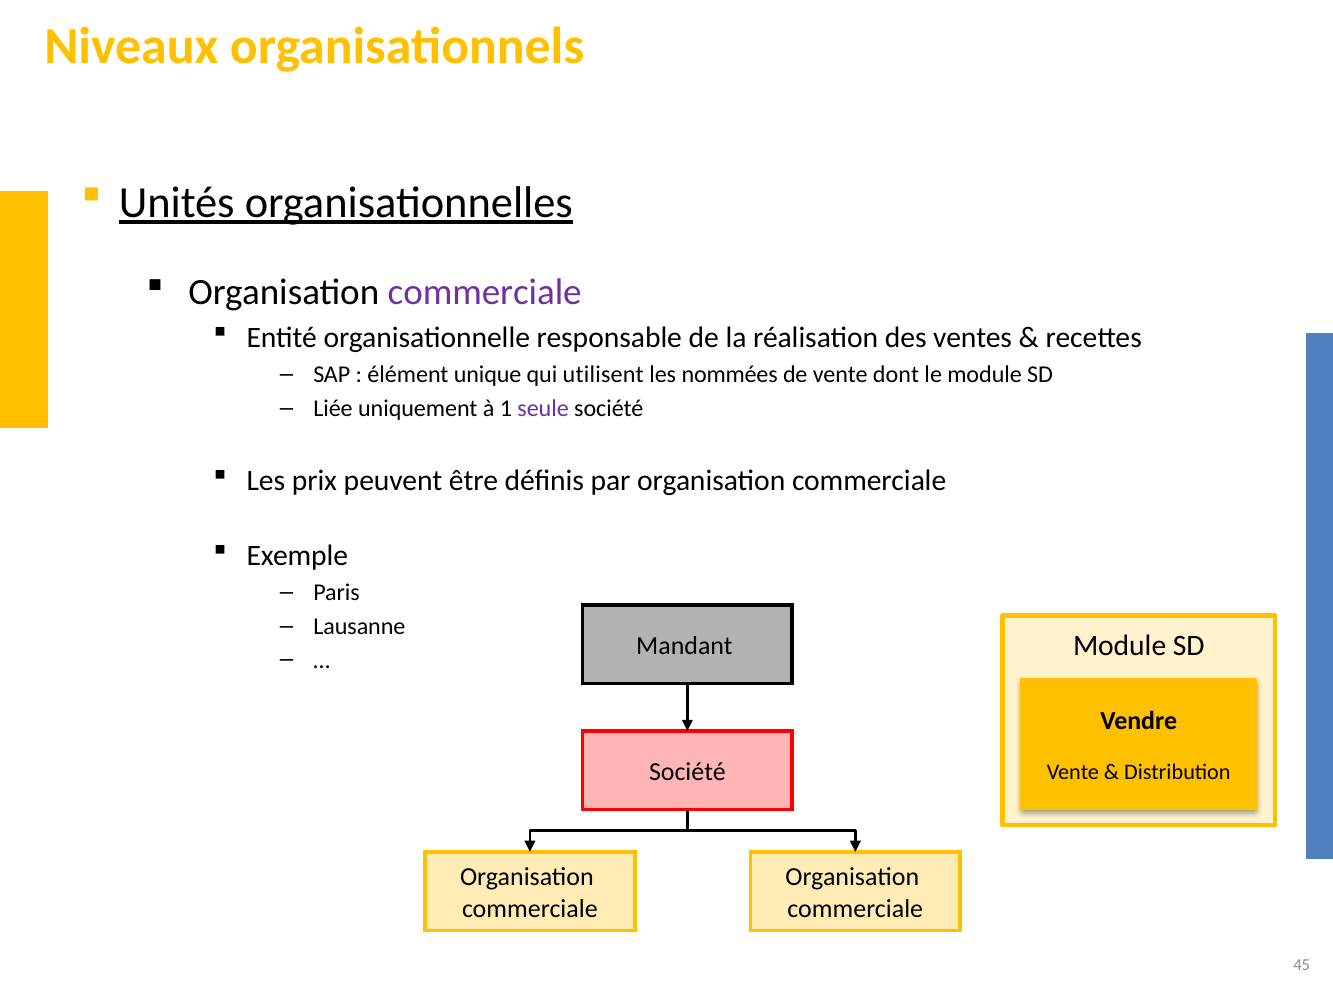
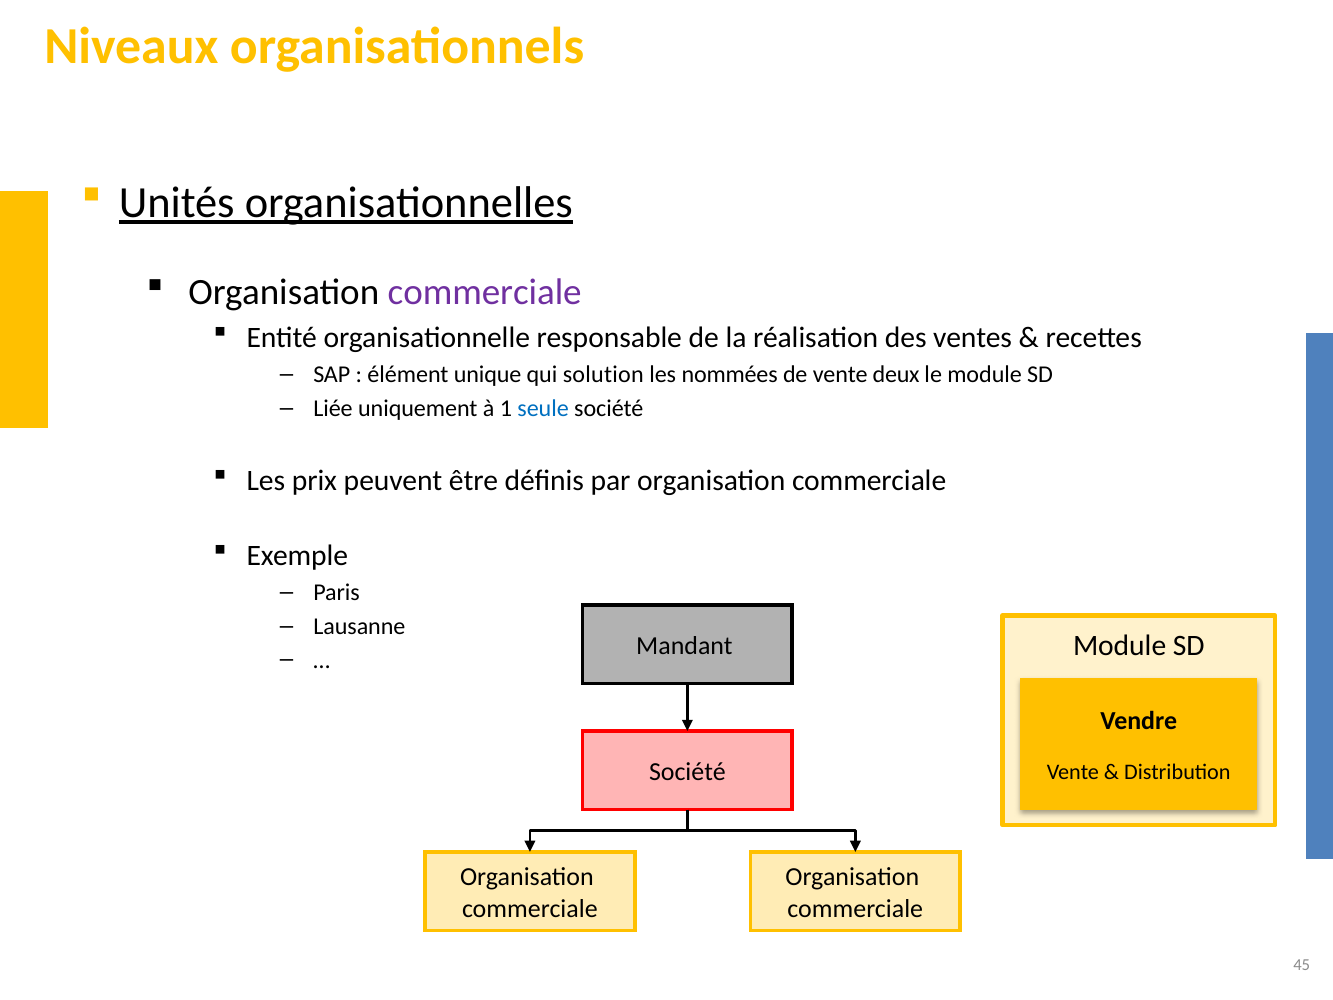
utilisent: utilisent -> solution
dont: dont -> deux
seule colour: purple -> blue
